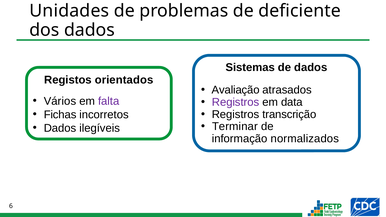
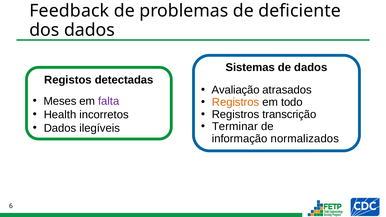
Unidades: Unidades -> Feedback
orientados: orientados -> detectadas
Vários: Vários -> Meses
Registros at (236, 102) colour: purple -> orange
data: data -> todo
Fichas: Fichas -> Health
